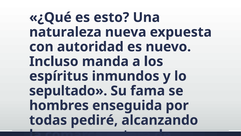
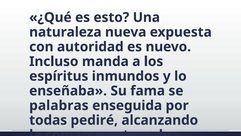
sepultado: sepultado -> enseñaba
hombres: hombres -> palabras
